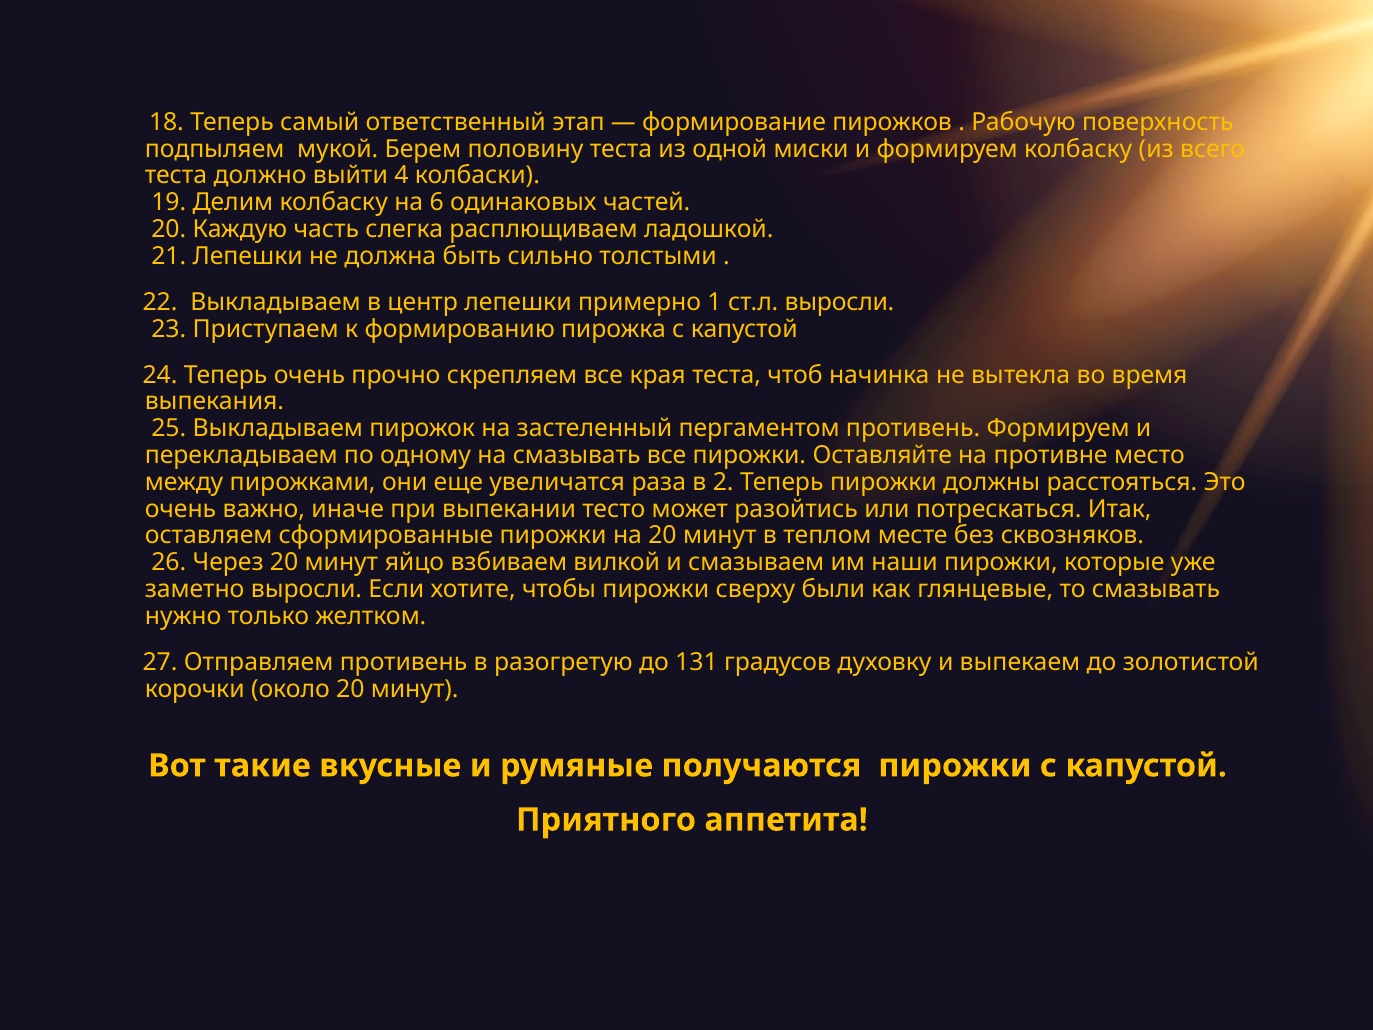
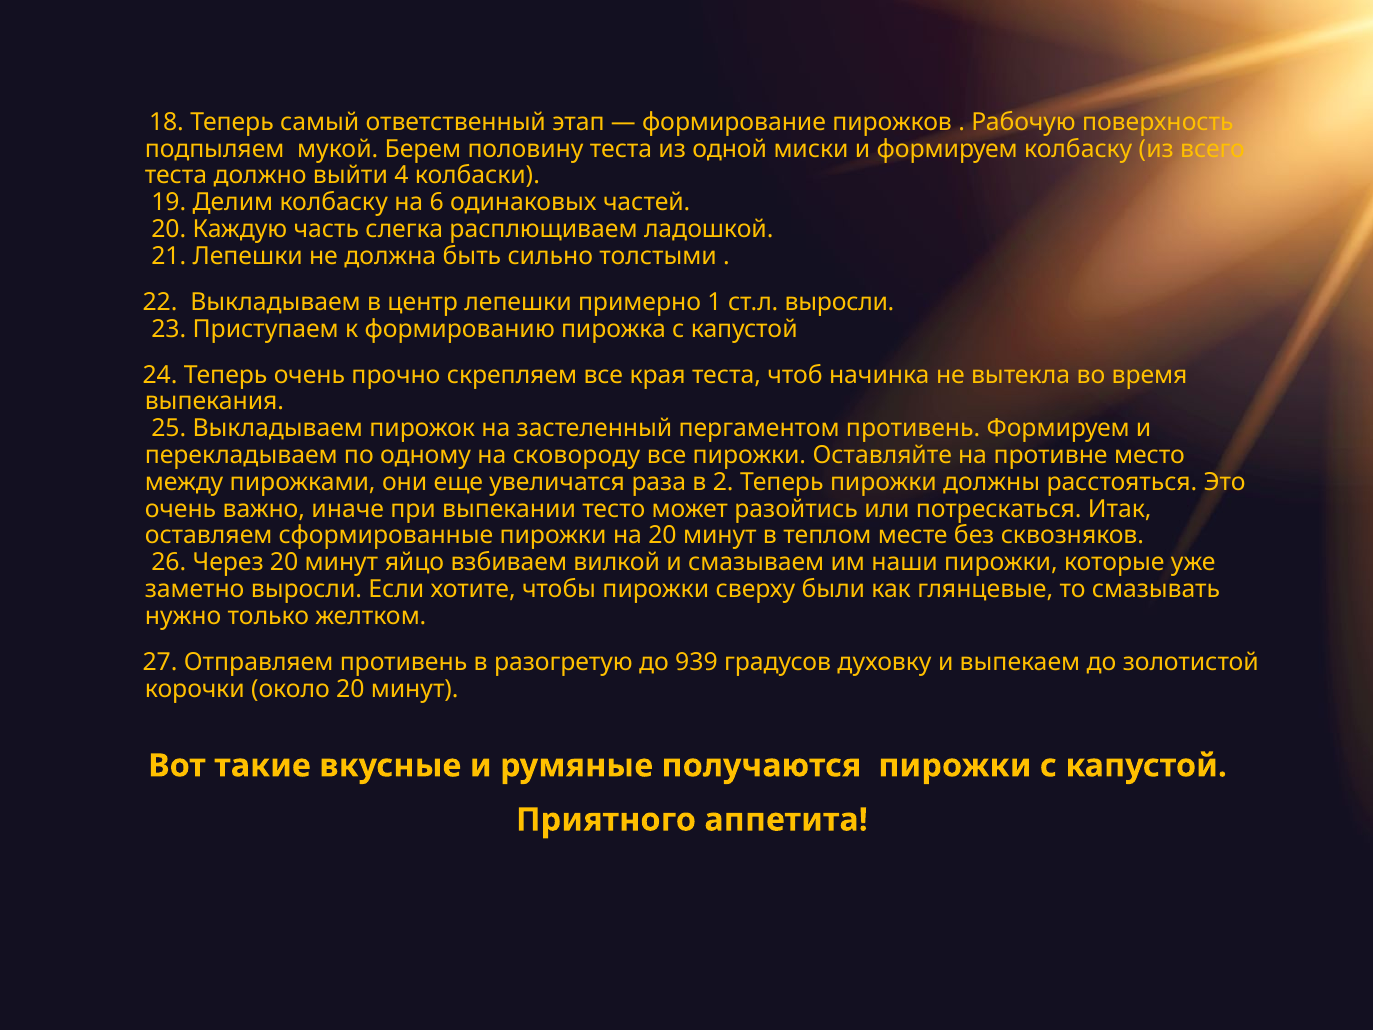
на смазывать: смазывать -> сковороду
131: 131 -> 939
